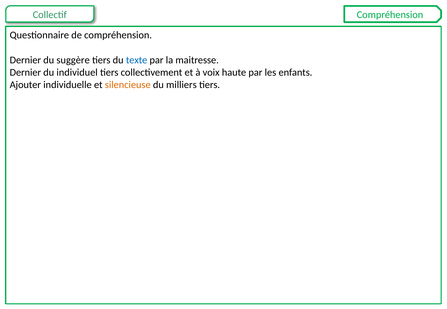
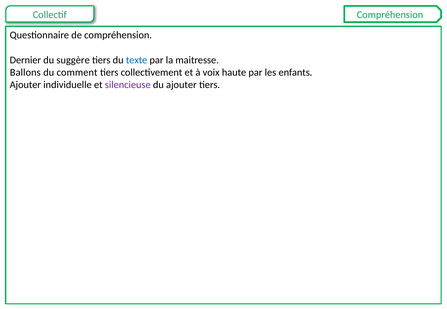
Dernier at (25, 72): Dernier -> Ballons
individuel: individuel -> comment
silencieuse colour: orange -> purple
du milliers: milliers -> ajouter
